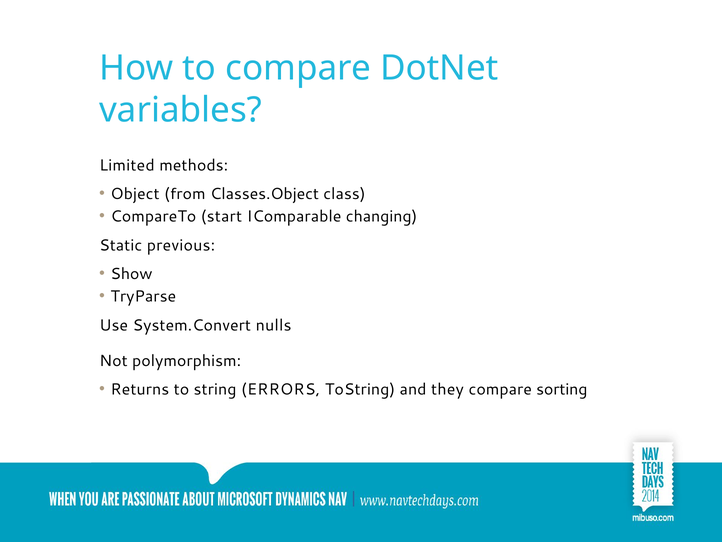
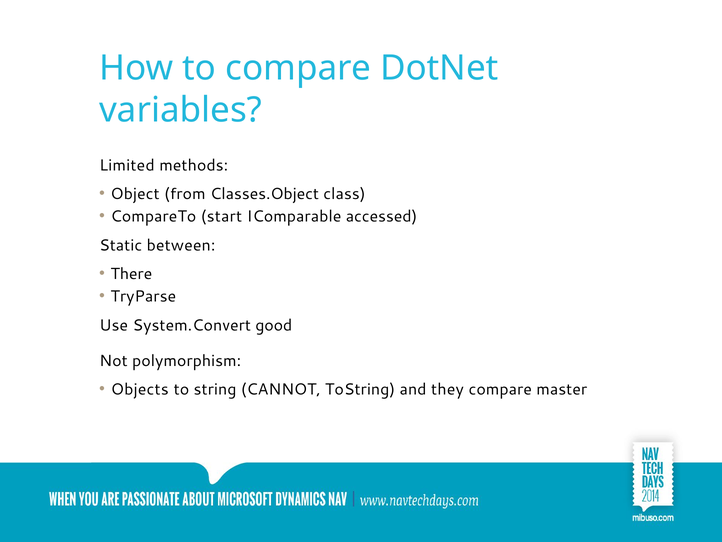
changing: changing -> accessed
previous: previous -> between
Show: Show -> There
nulls: nulls -> good
Returns: Returns -> Objects
ERRORS: ERRORS -> CANNOT
sorting: sorting -> master
